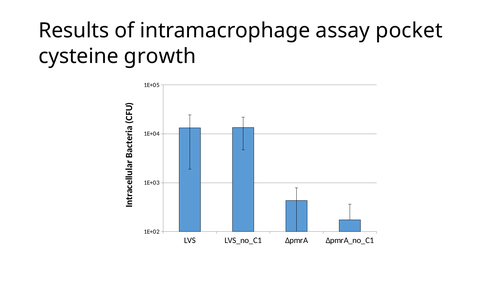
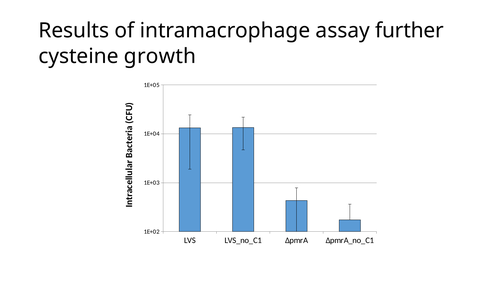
pocket: pocket -> further
